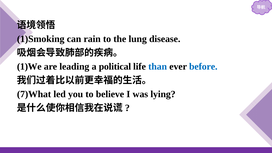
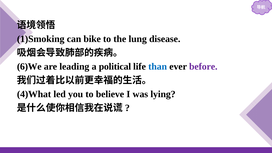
rain: rain -> bike
1)We: 1)We -> 6)We
before colour: blue -> purple
7)What: 7)What -> 4)What
